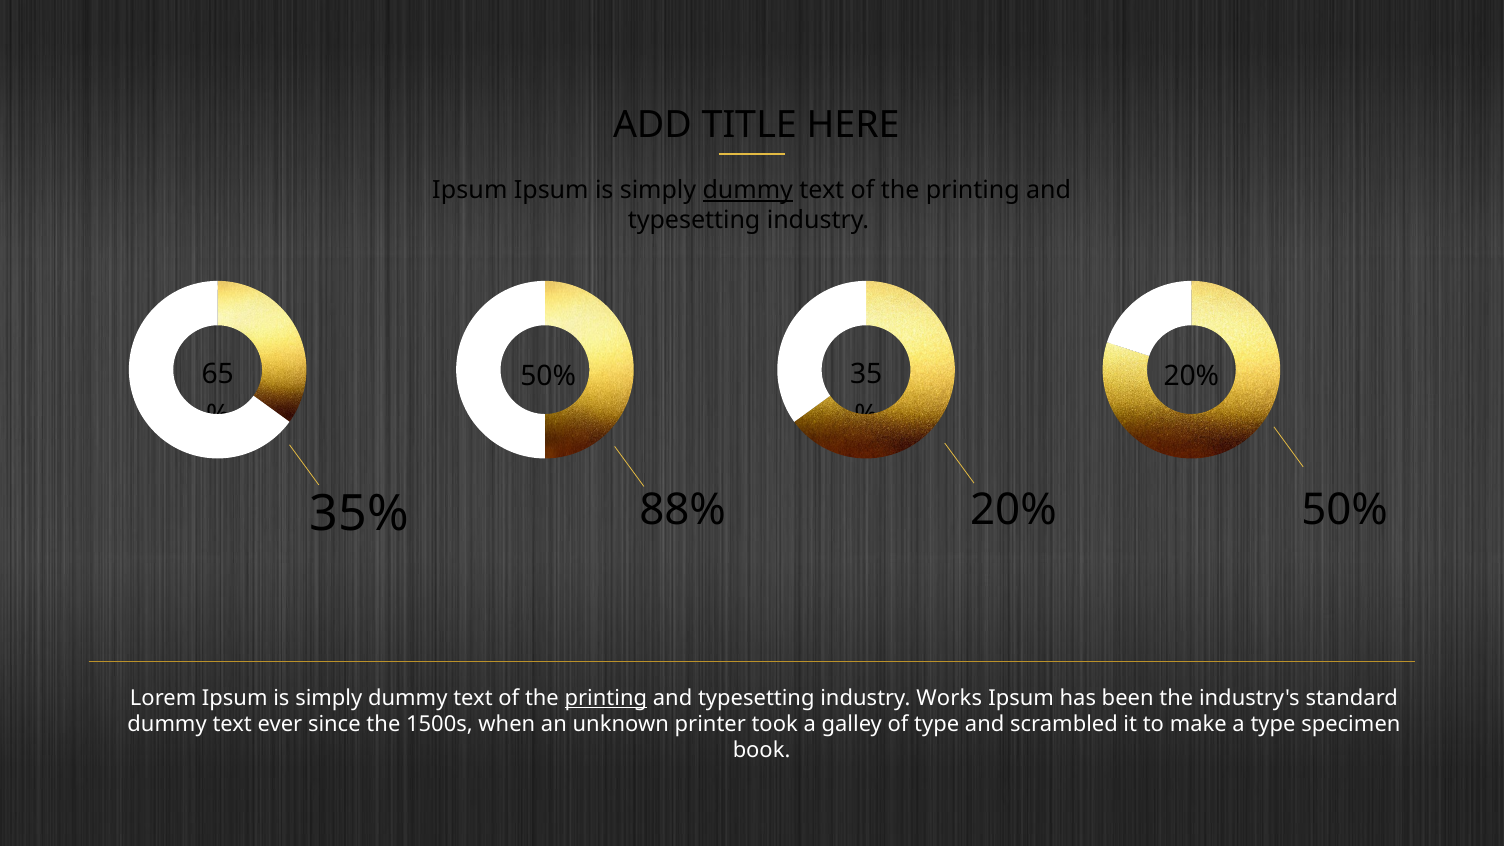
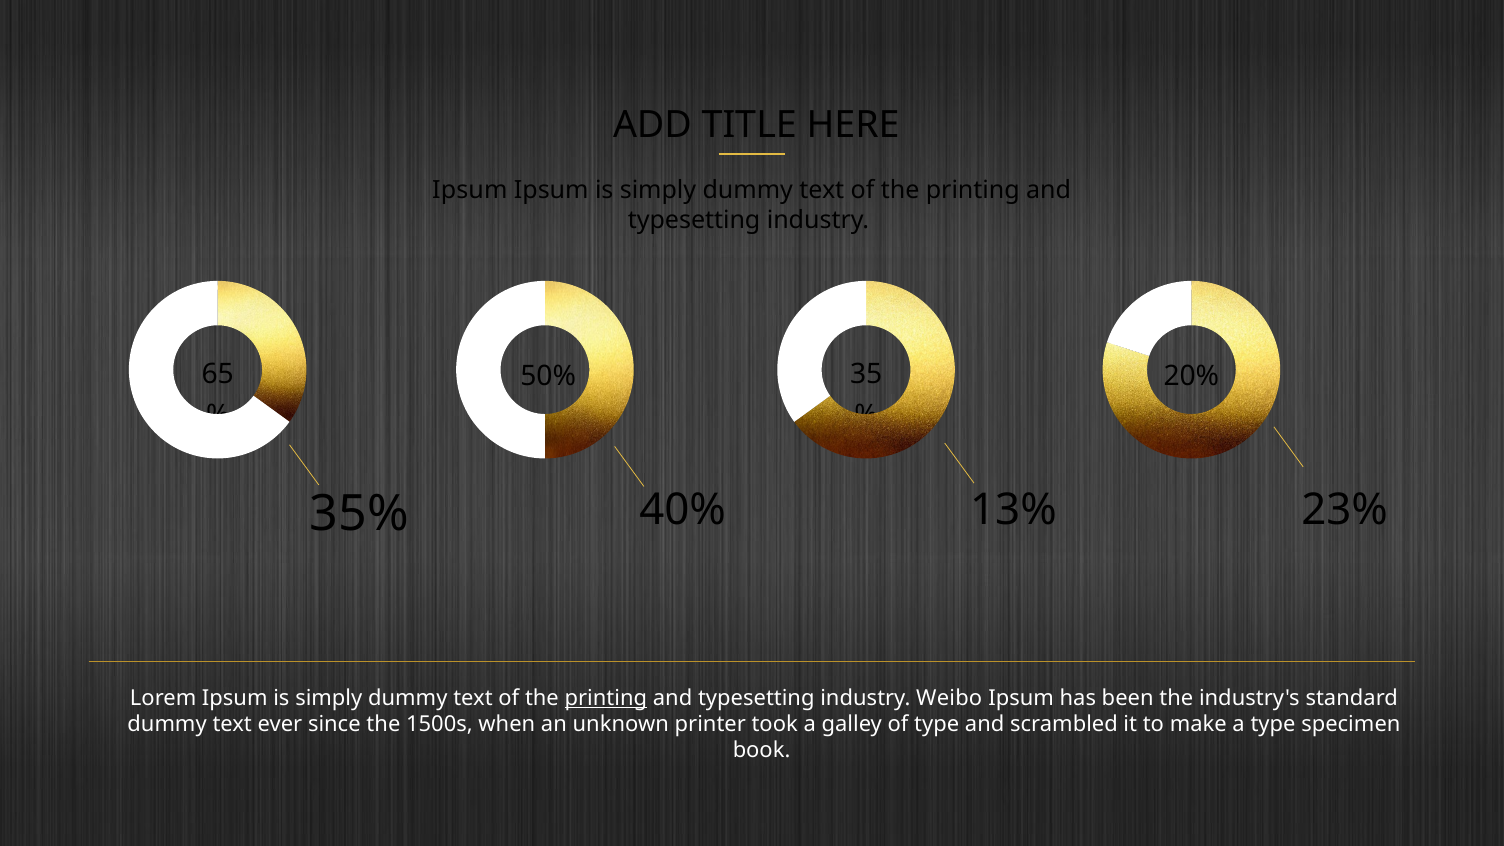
dummy at (748, 190) underline: present -> none
88%: 88% -> 40%
20% at (1013, 510): 20% -> 13%
50% at (1345, 510): 50% -> 23%
Works: Works -> Weibo
